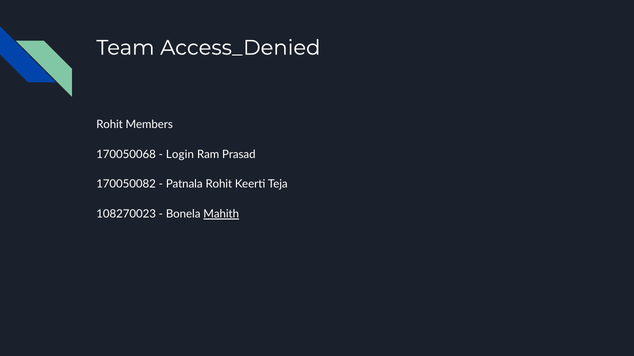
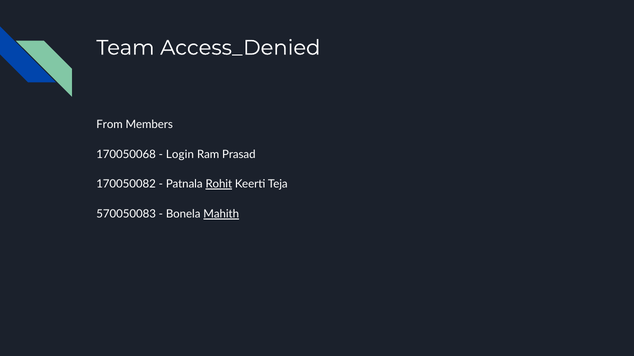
Rohit at (110, 125): Rohit -> From
Rohit at (219, 184) underline: none -> present
108270023: 108270023 -> 570050083
